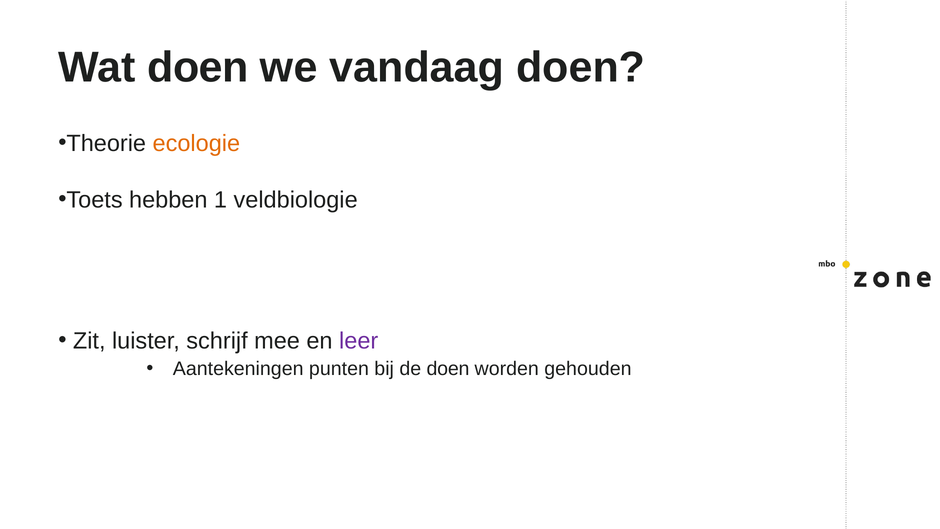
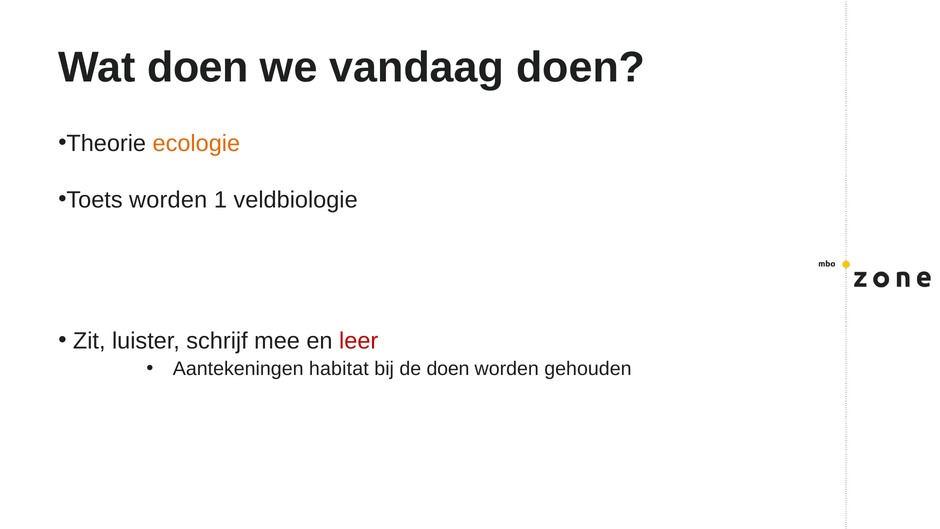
Toets hebben: hebben -> worden
leer colour: purple -> red
punten: punten -> habitat
